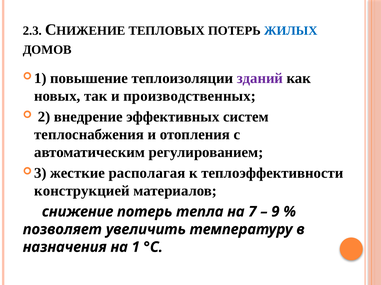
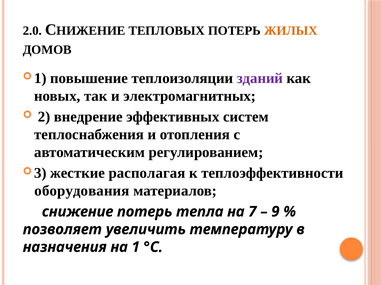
2.3: 2.3 -> 2.0
ЖИЛЫХ colour: blue -> orange
производственных: производственных -> электромагнитных
конструкцией: конструкцией -> оборудования
